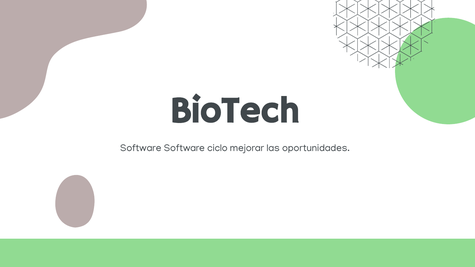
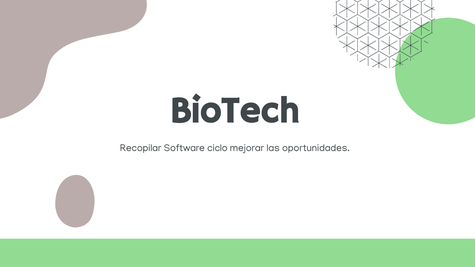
Software at (141, 148): Software -> Recopilar
